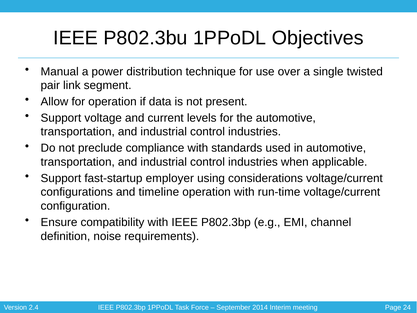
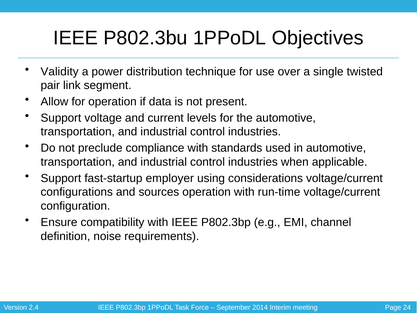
Manual: Manual -> Validity
timeline: timeline -> sources
